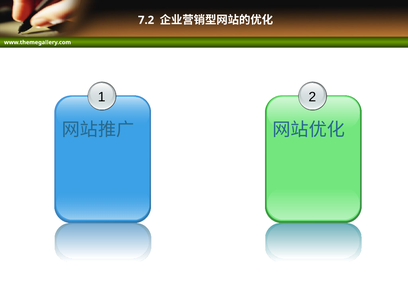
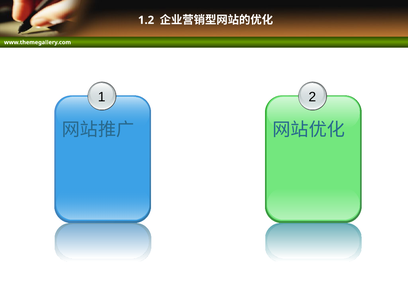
7.2: 7.2 -> 1.2
